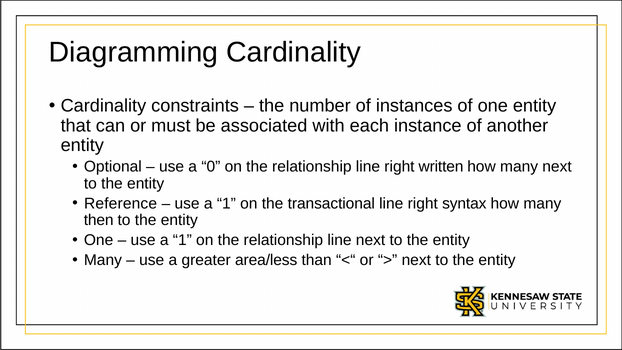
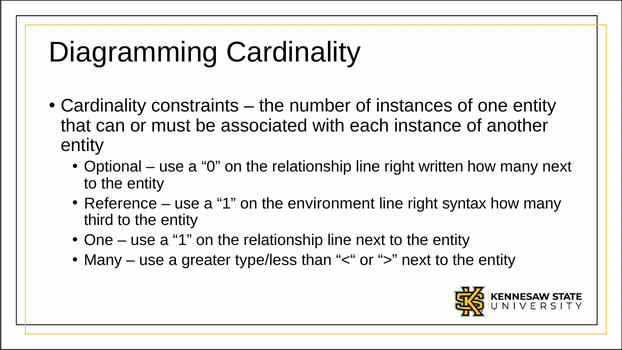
transactional: transactional -> environment
then: then -> third
area/less: area/less -> type/less
